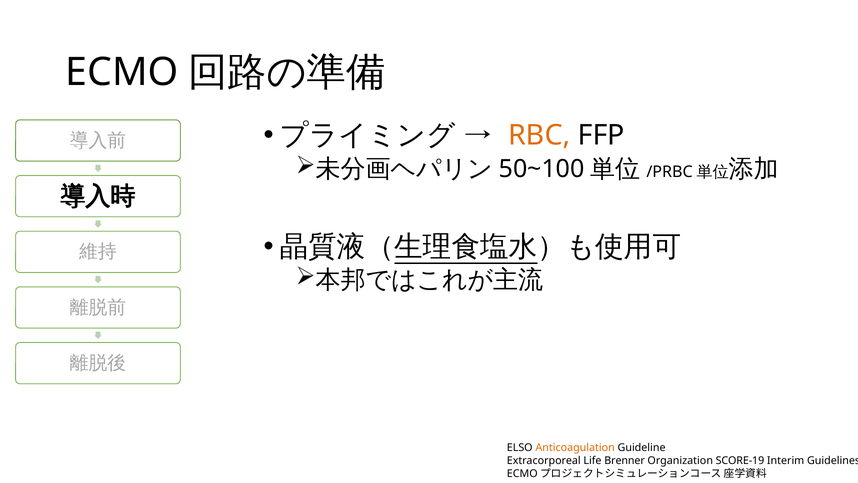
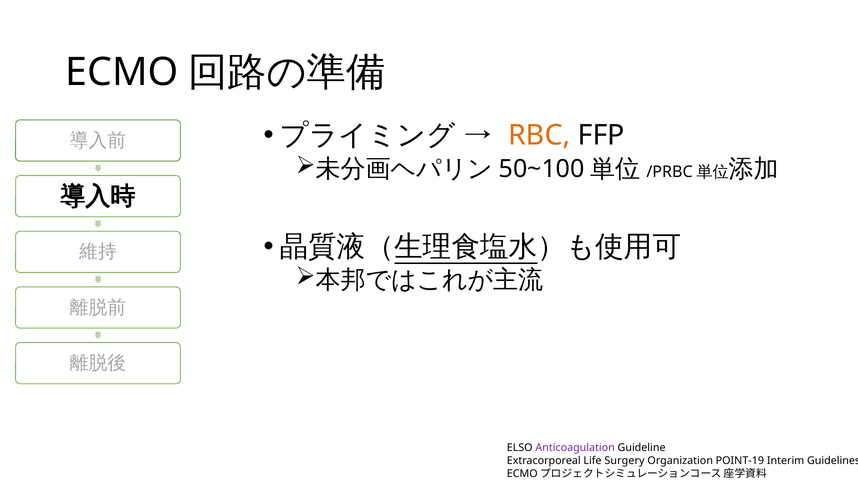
Anticoagulation colour: orange -> purple
Brenner: Brenner -> Surgery
SCORE-19: SCORE-19 -> POINT-19
